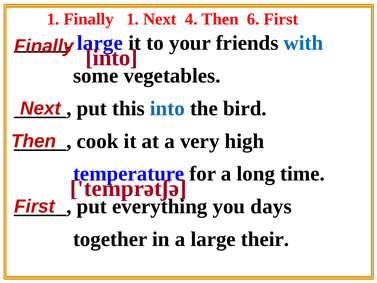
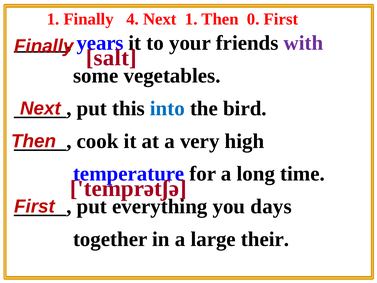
Finally 1: 1 -> 4
Next 4: 4 -> 1
6: 6 -> 0
large at (100, 43): large -> years
with colour: blue -> purple
into at (112, 58): into -> salt
